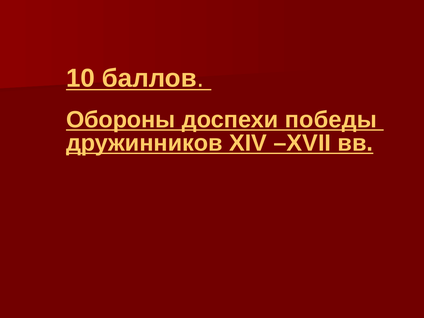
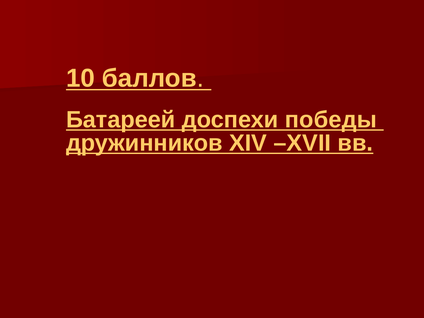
Обороны: Обороны -> Батареей
